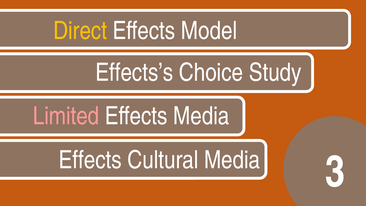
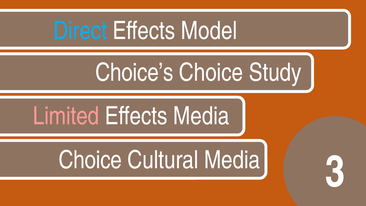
Direct colour: yellow -> light blue
Effects’s: Effects’s -> Choice’s
Effects at (90, 160): Effects -> Choice
